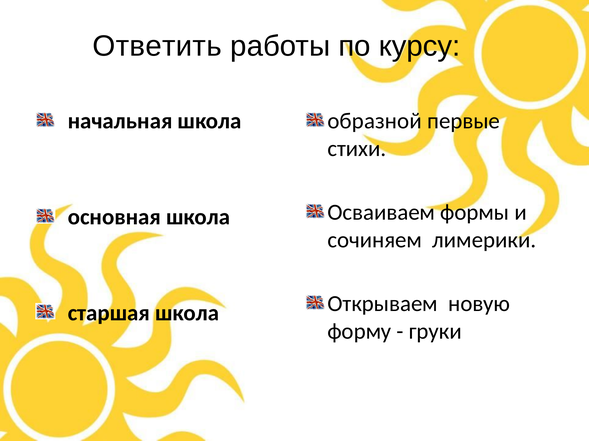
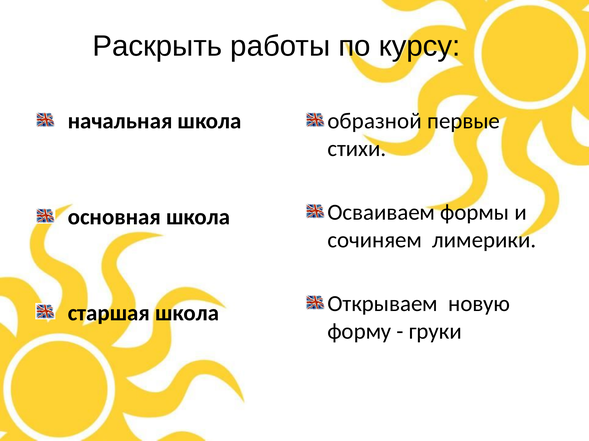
Ответить: Ответить -> Раскрыть
